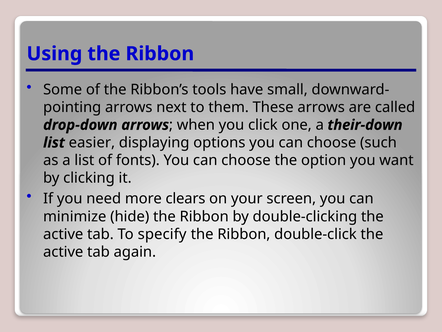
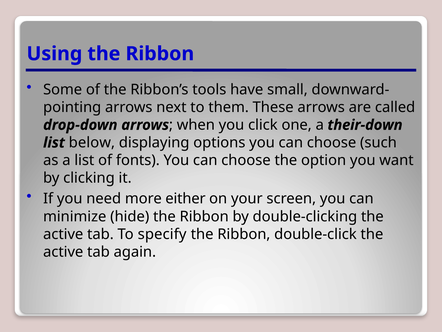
easier: easier -> below
clears: clears -> either
